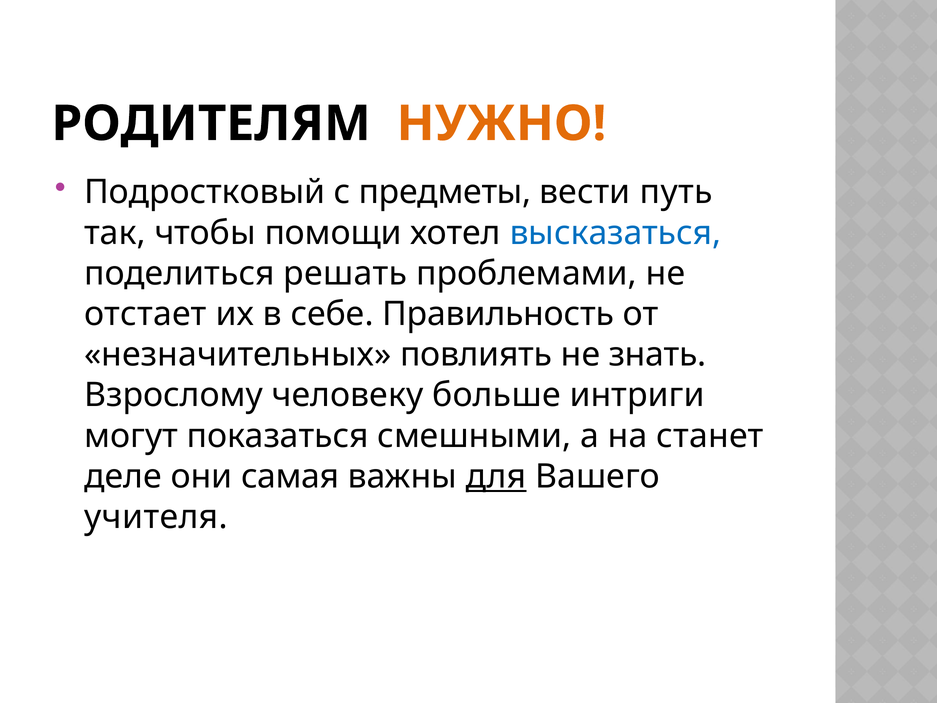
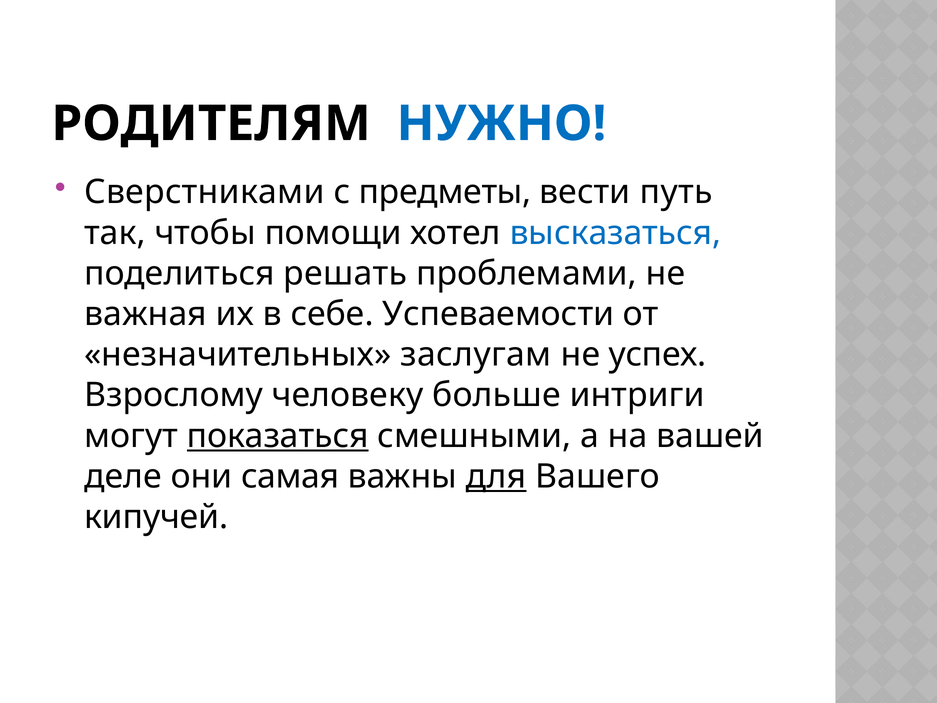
НУЖНО colour: orange -> blue
Подростковый: Подростковый -> Сверстниками
отстает: отстает -> важная
Правильность: Правильность -> Успеваемости
повлиять: повлиять -> заслугам
знать: знать -> успех
показаться underline: none -> present
станет: станет -> вашей
учителя: учителя -> кипучей
